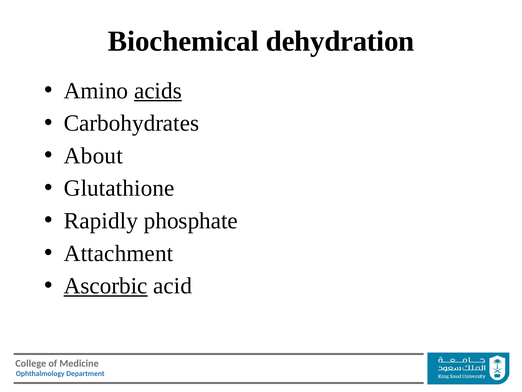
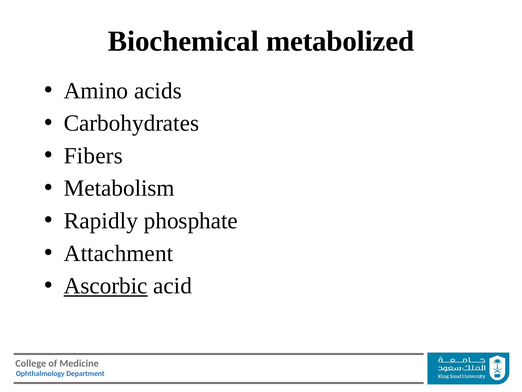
dehydration: dehydration -> metabolized
acids underline: present -> none
About: About -> Fibers
Glutathione: Glutathione -> Metabolism
